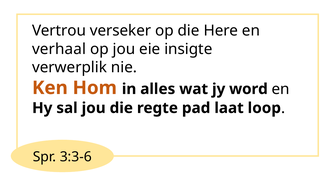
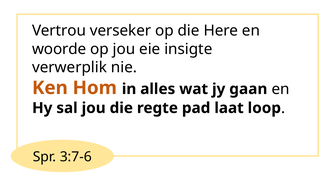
verhaal: verhaal -> woorde
word: word -> gaan
3:3-6: 3:3-6 -> 3:7-6
